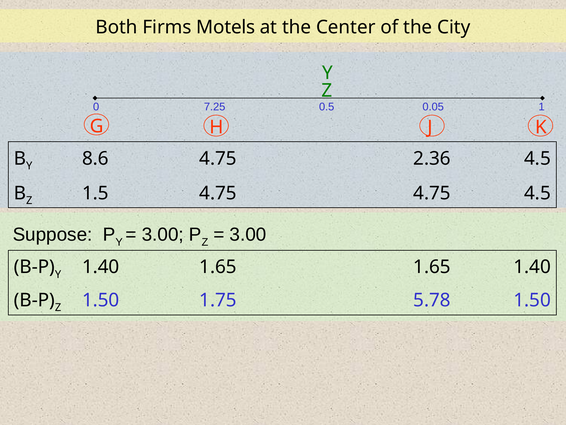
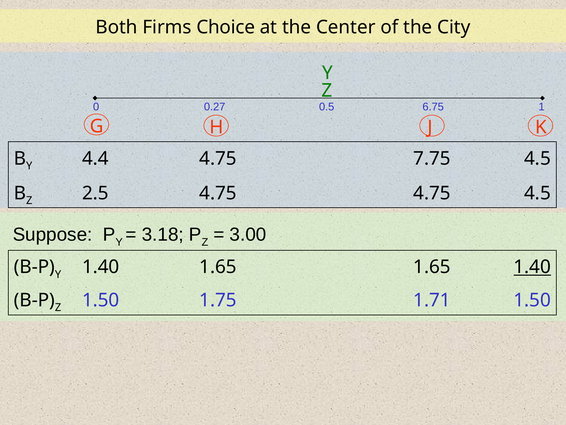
Motels: Motels -> Choice
7.25: 7.25 -> 0.27
0.05: 0.05 -> 6.75
8.6: 8.6 -> 4.4
2.36: 2.36 -> 7.75
1.5: 1.5 -> 2.5
3.00 at (163, 234): 3.00 -> 3.18
1.40 at (532, 267) underline: none -> present
5.78: 5.78 -> 1.71
